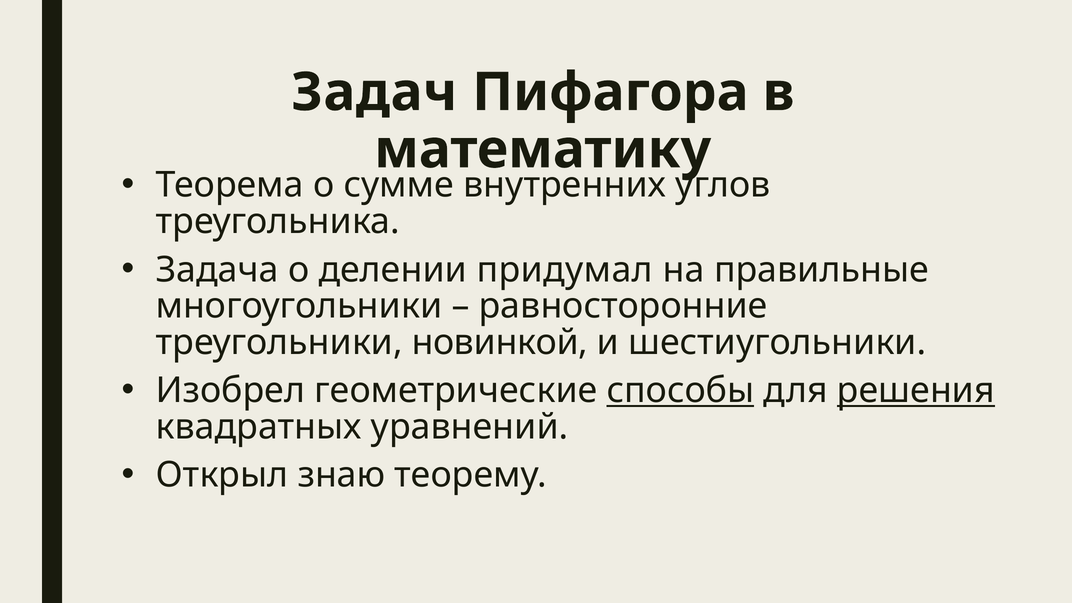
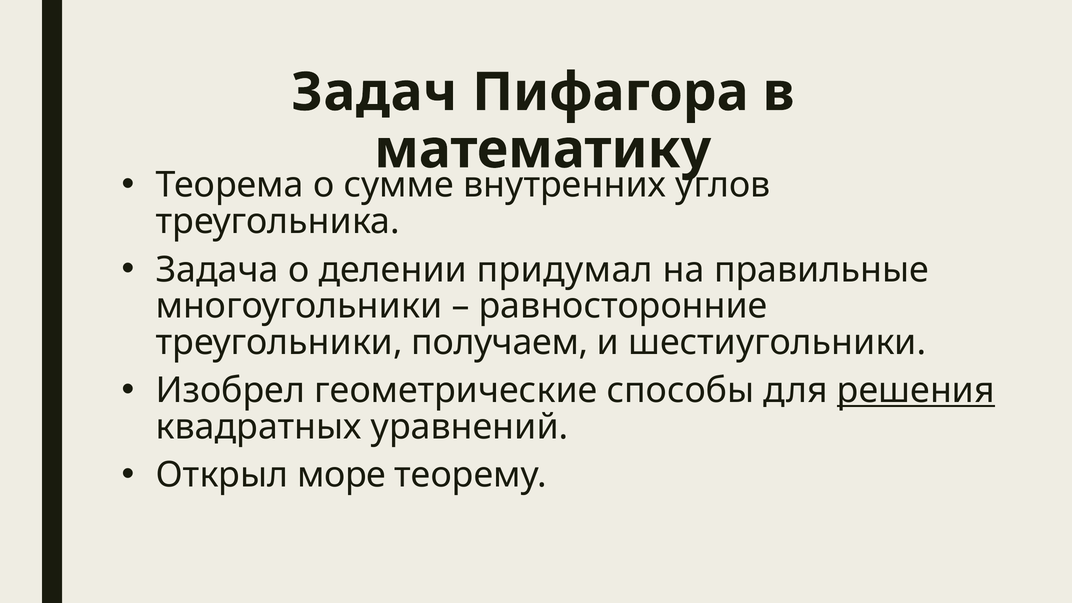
новинкой: новинкой -> получаем
способы underline: present -> none
знаю: знаю -> море
